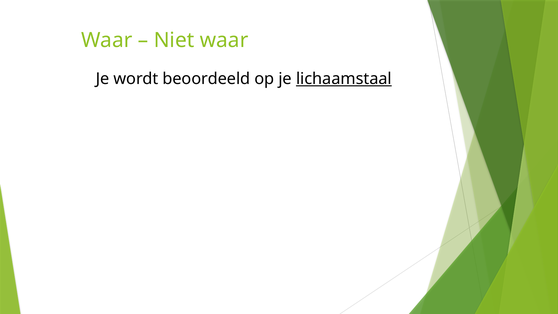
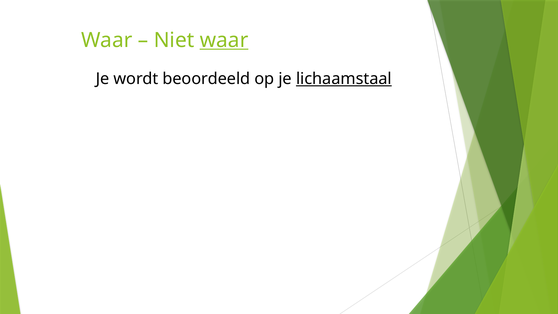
waar at (224, 40) underline: none -> present
